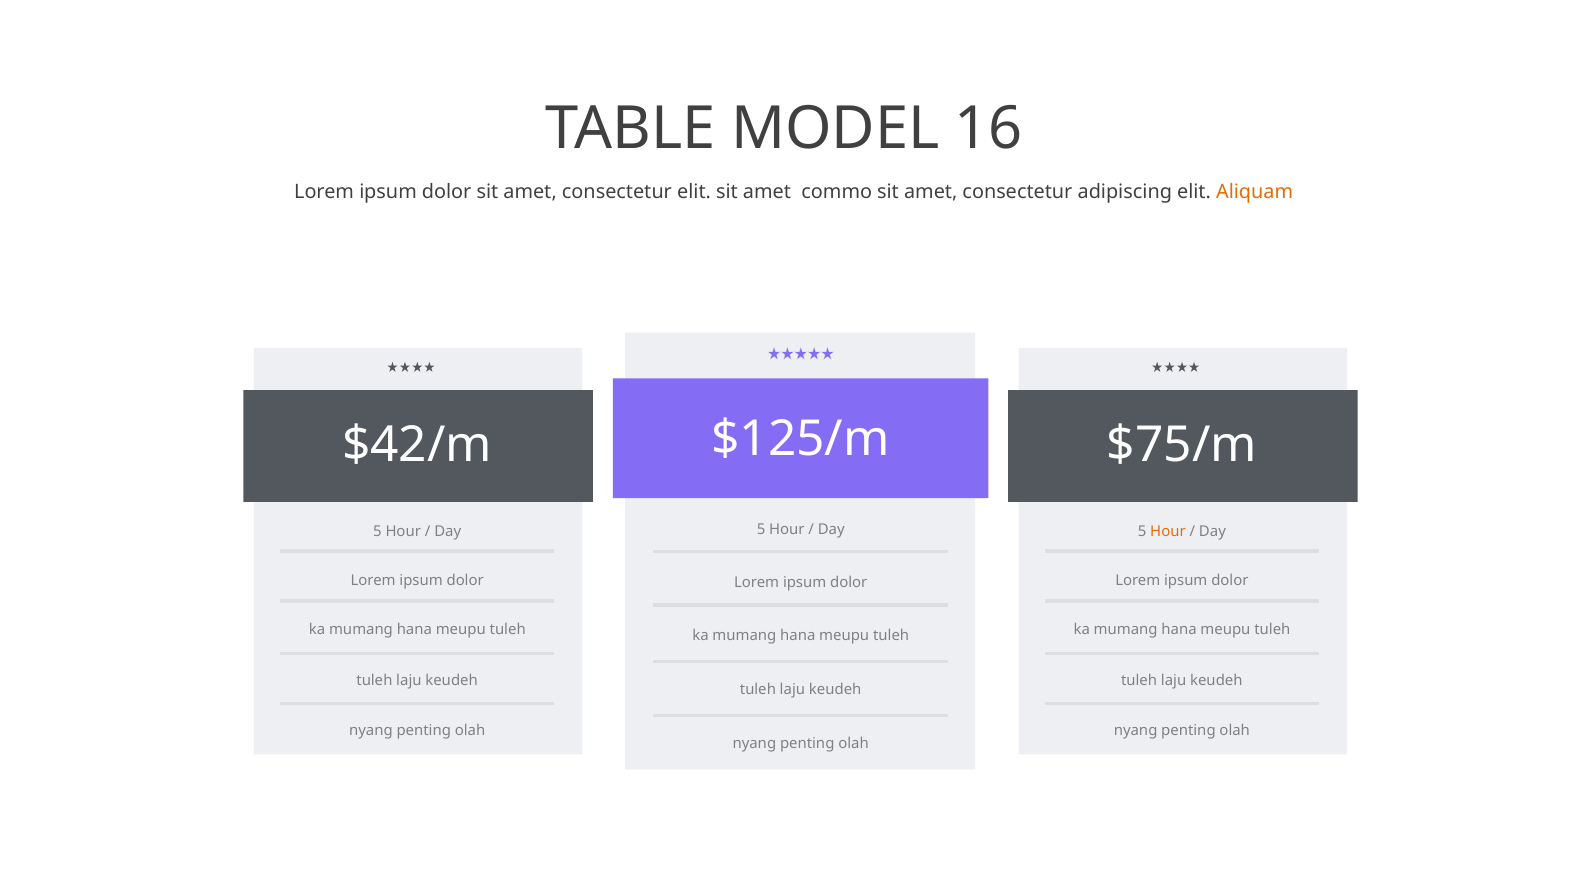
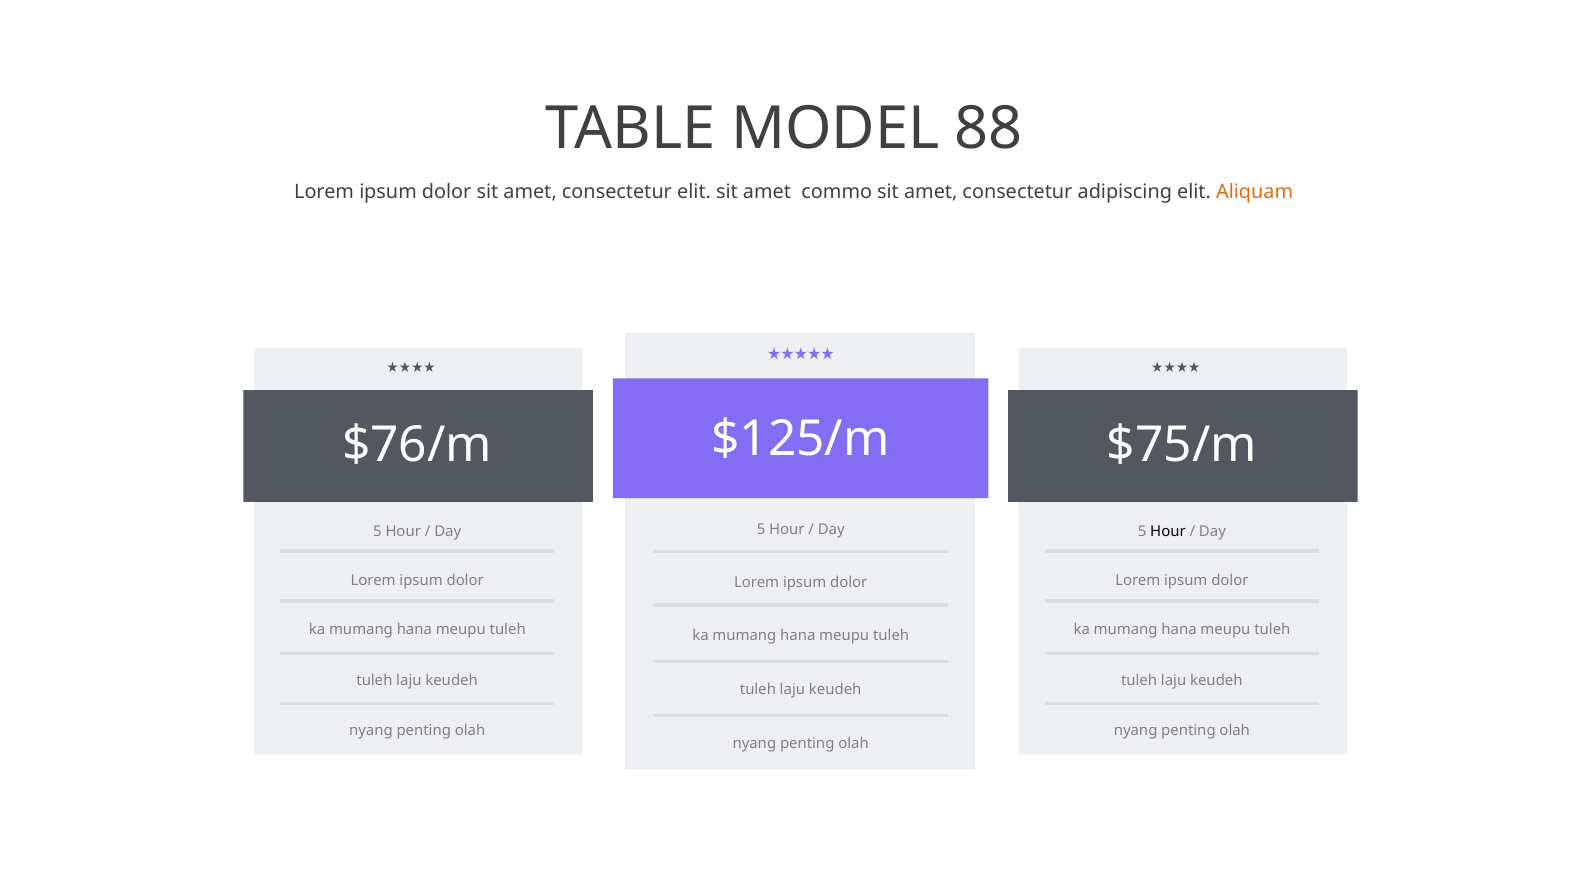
16: 16 -> 88
$42/m: $42/m -> $76/m
Hour at (1168, 531) colour: orange -> black
